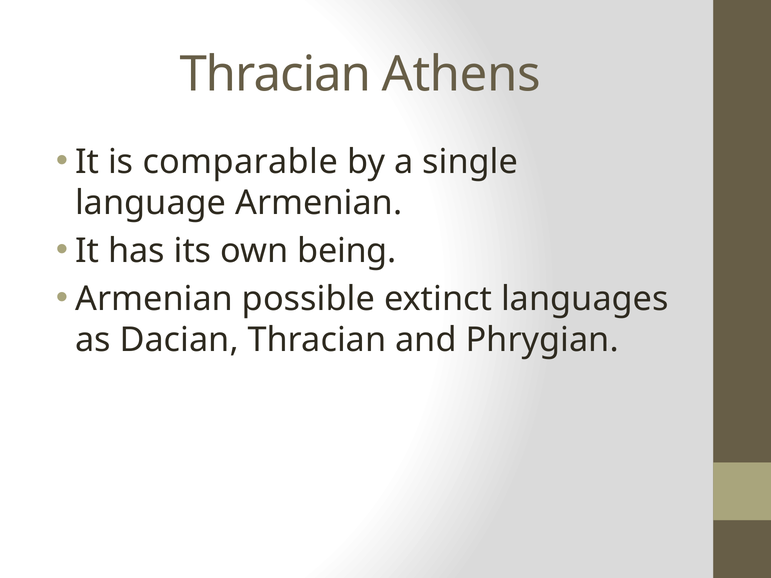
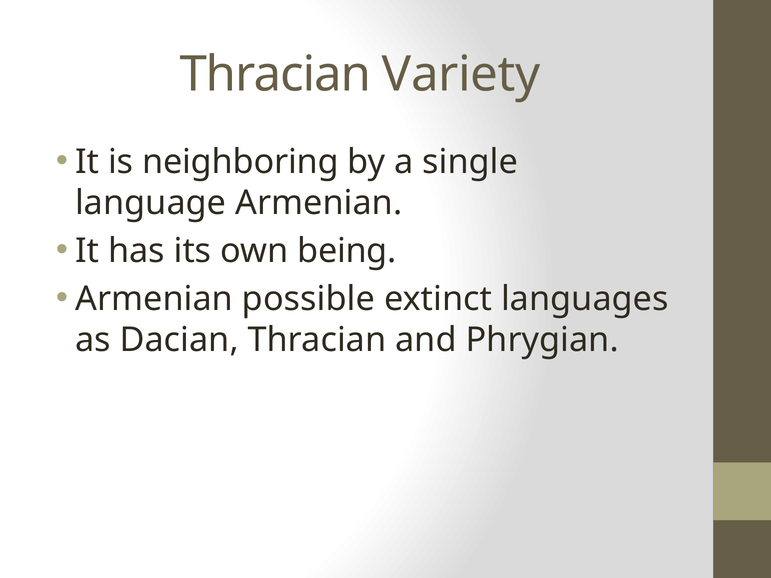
Athens: Athens -> Variety
comparable: comparable -> neighboring
